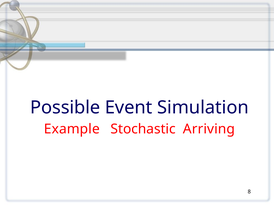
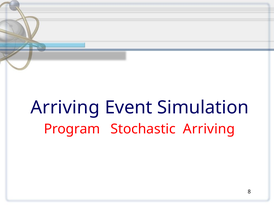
Possible at (65, 108): Possible -> Arriving
Example: Example -> Program
